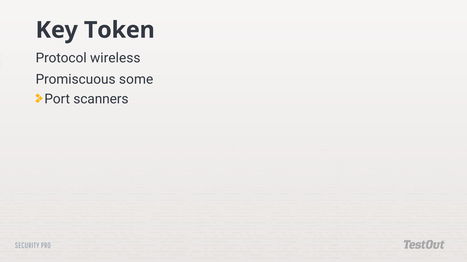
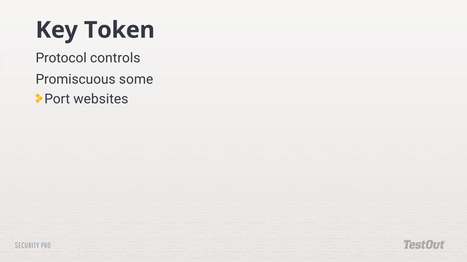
wireless: wireless -> controls
scanners: scanners -> websites
